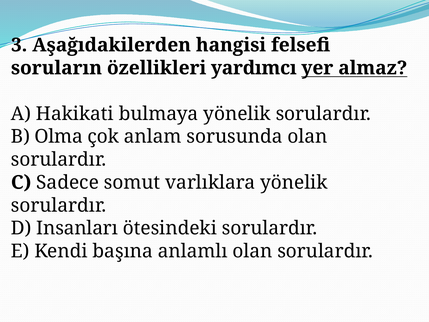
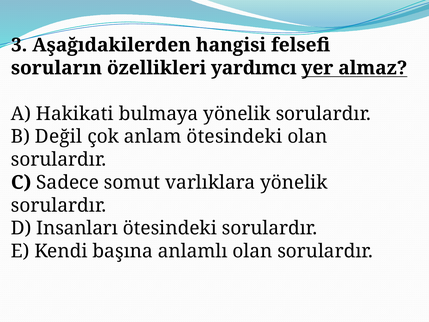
Olma: Olma -> Değil
anlam sorusunda: sorusunda -> ötesindeki
